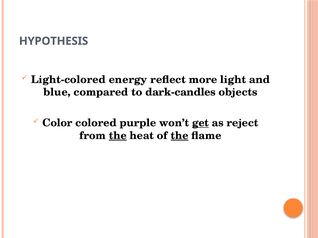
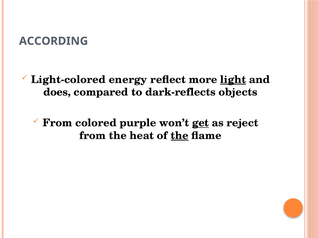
HYPOTHESIS: HYPOTHESIS -> ACCORDING
light underline: none -> present
blue: blue -> does
dark-candles: dark-candles -> dark-reflects
Color at (57, 123): Color -> From
the at (118, 136) underline: present -> none
